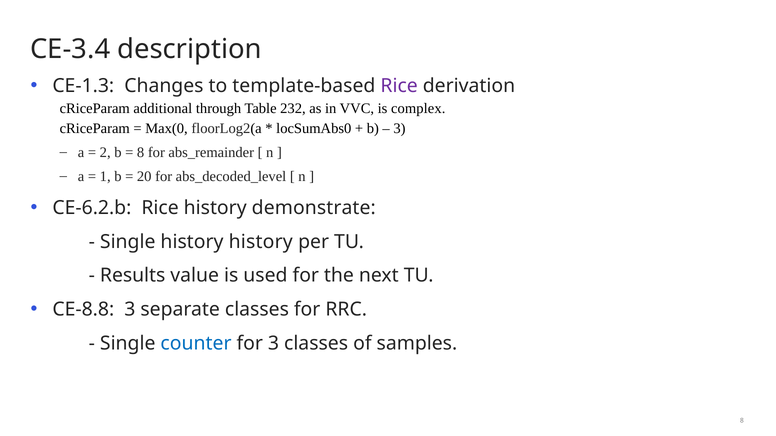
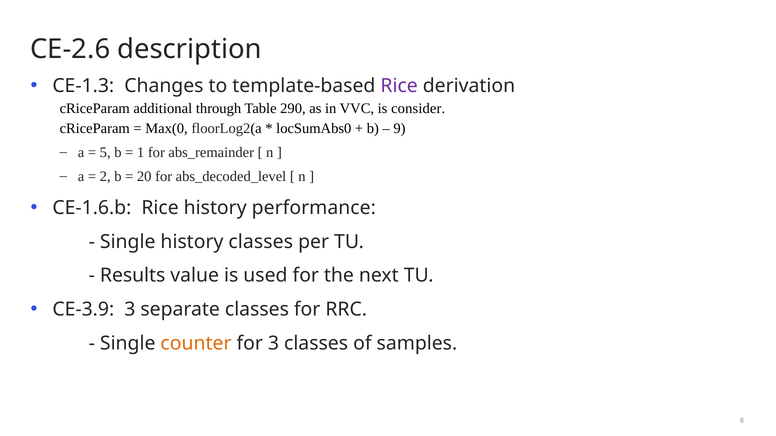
CE-3.4: CE-3.4 -> CE-2.6
232: 232 -> 290
complex: complex -> consider
3 at (399, 128): 3 -> 9
2: 2 -> 5
8 at (141, 153): 8 -> 1
1: 1 -> 2
CE-6.2.b: CE-6.2.b -> CE-1.6.b
demonstrate: demonstrate -> performance
history history: history -> classes
CE-8.8: CE-8.8 -> CE-3.9
counter colour: blue -> orange
